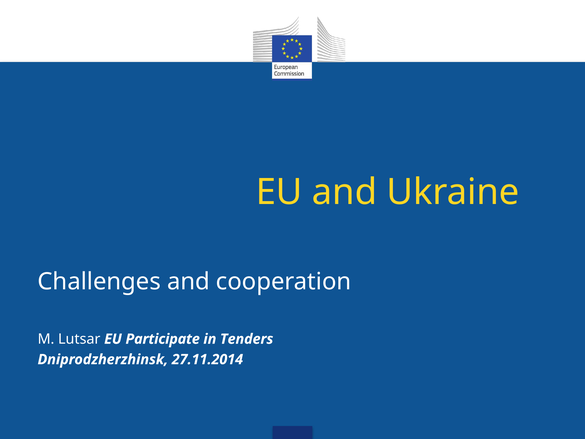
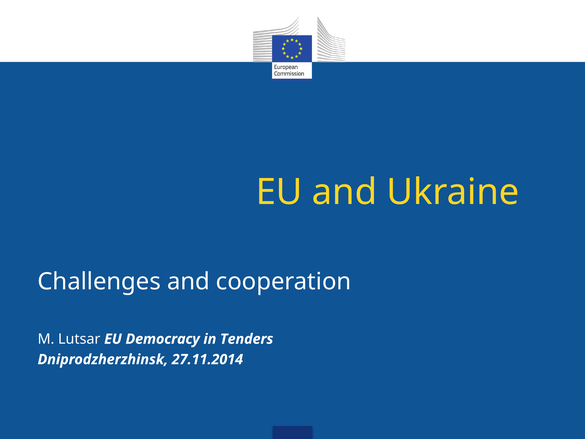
Participate: Participate -> Democracy
